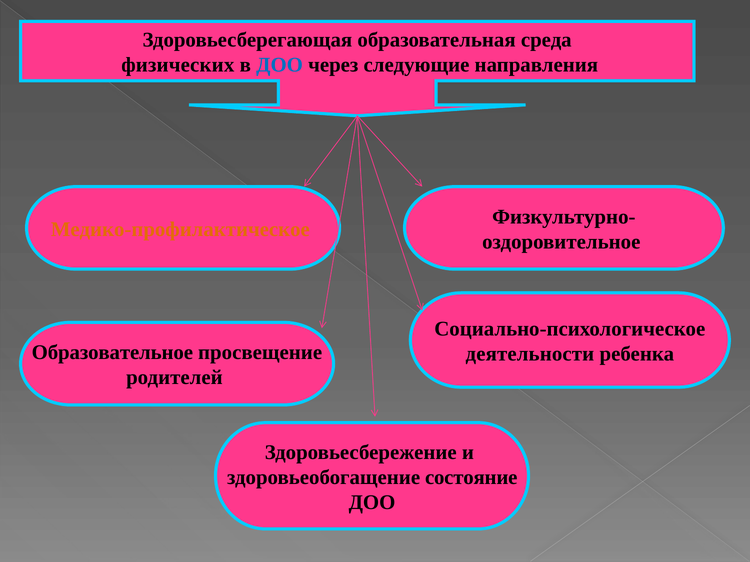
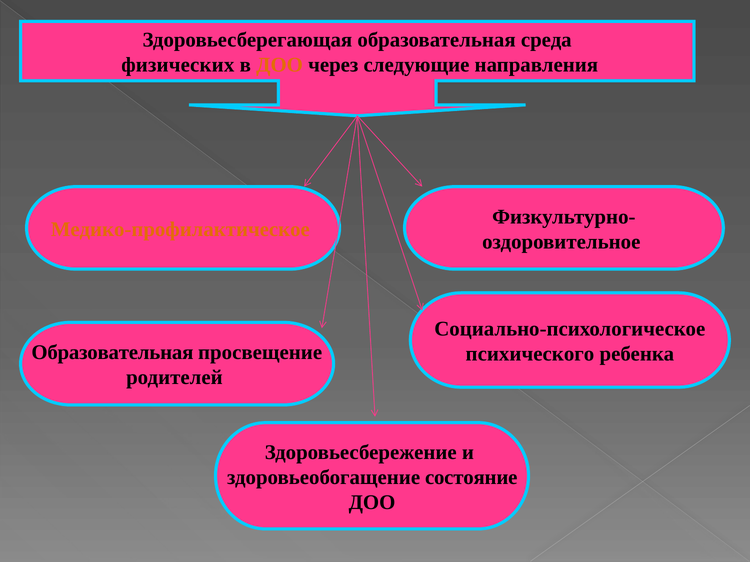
ДОО at (280, 65) colour: blue -> orange
Образовательное at (112, 353): Образовательное -> Образовательная
деятельности: деятельности -> психического
